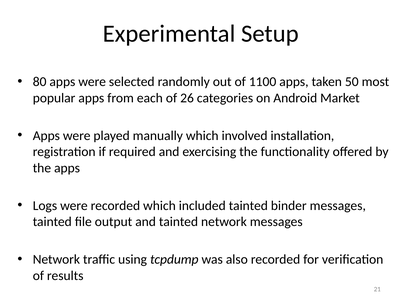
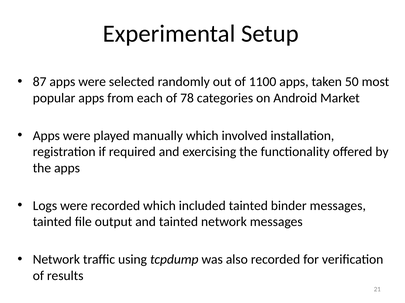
80: 80 -> 87
26: 26 -> 78
